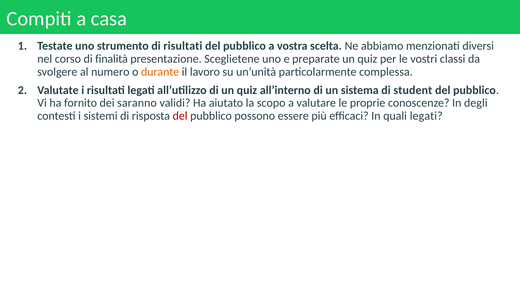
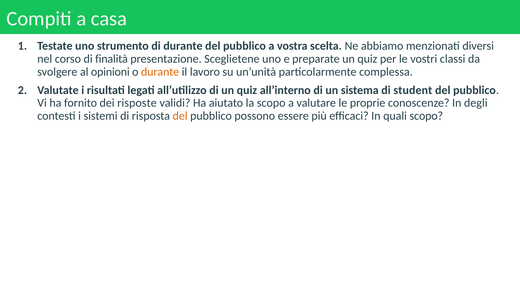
di risultati: risultati -> durante
numero: numero -> opinioni
saranno: saranno -> risposte
del at (180, 116) colour: red -> orange
quali legati: legati -> scopo
